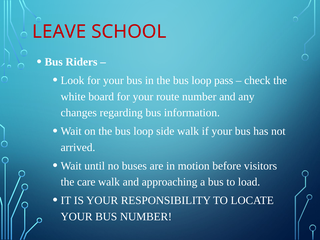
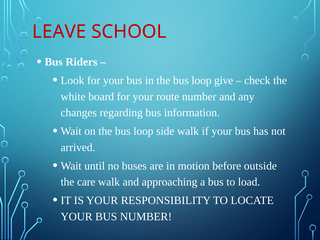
pass: pass -> give
visitors: visitors -> outside
